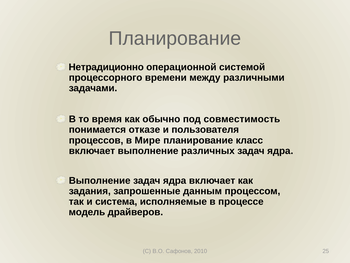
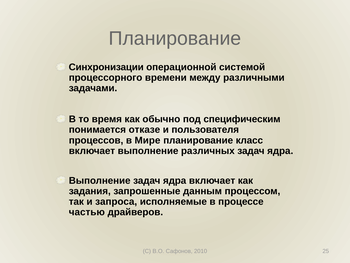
Нетрадиционно: Нетрадиционно -> Синхронизации
совместимость: совместимость -> специфическим
система: система -> запроса
модель: модель -> частью
